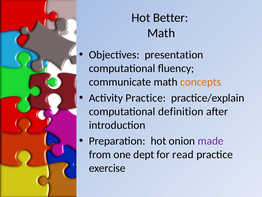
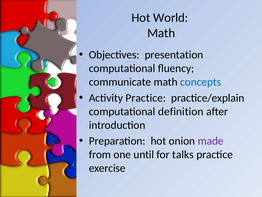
Better: Better -> World
concepts colour: orange -> blue
dept: dept -> until
read: read -> talks
